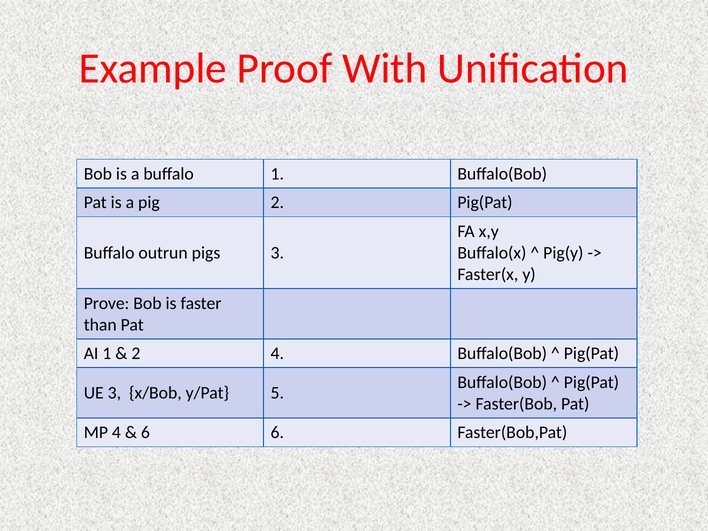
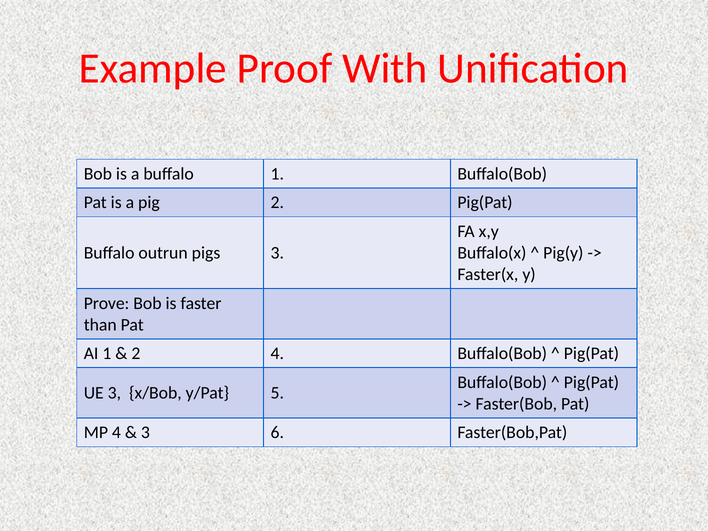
6 at (145, 433): 6 -> 3
